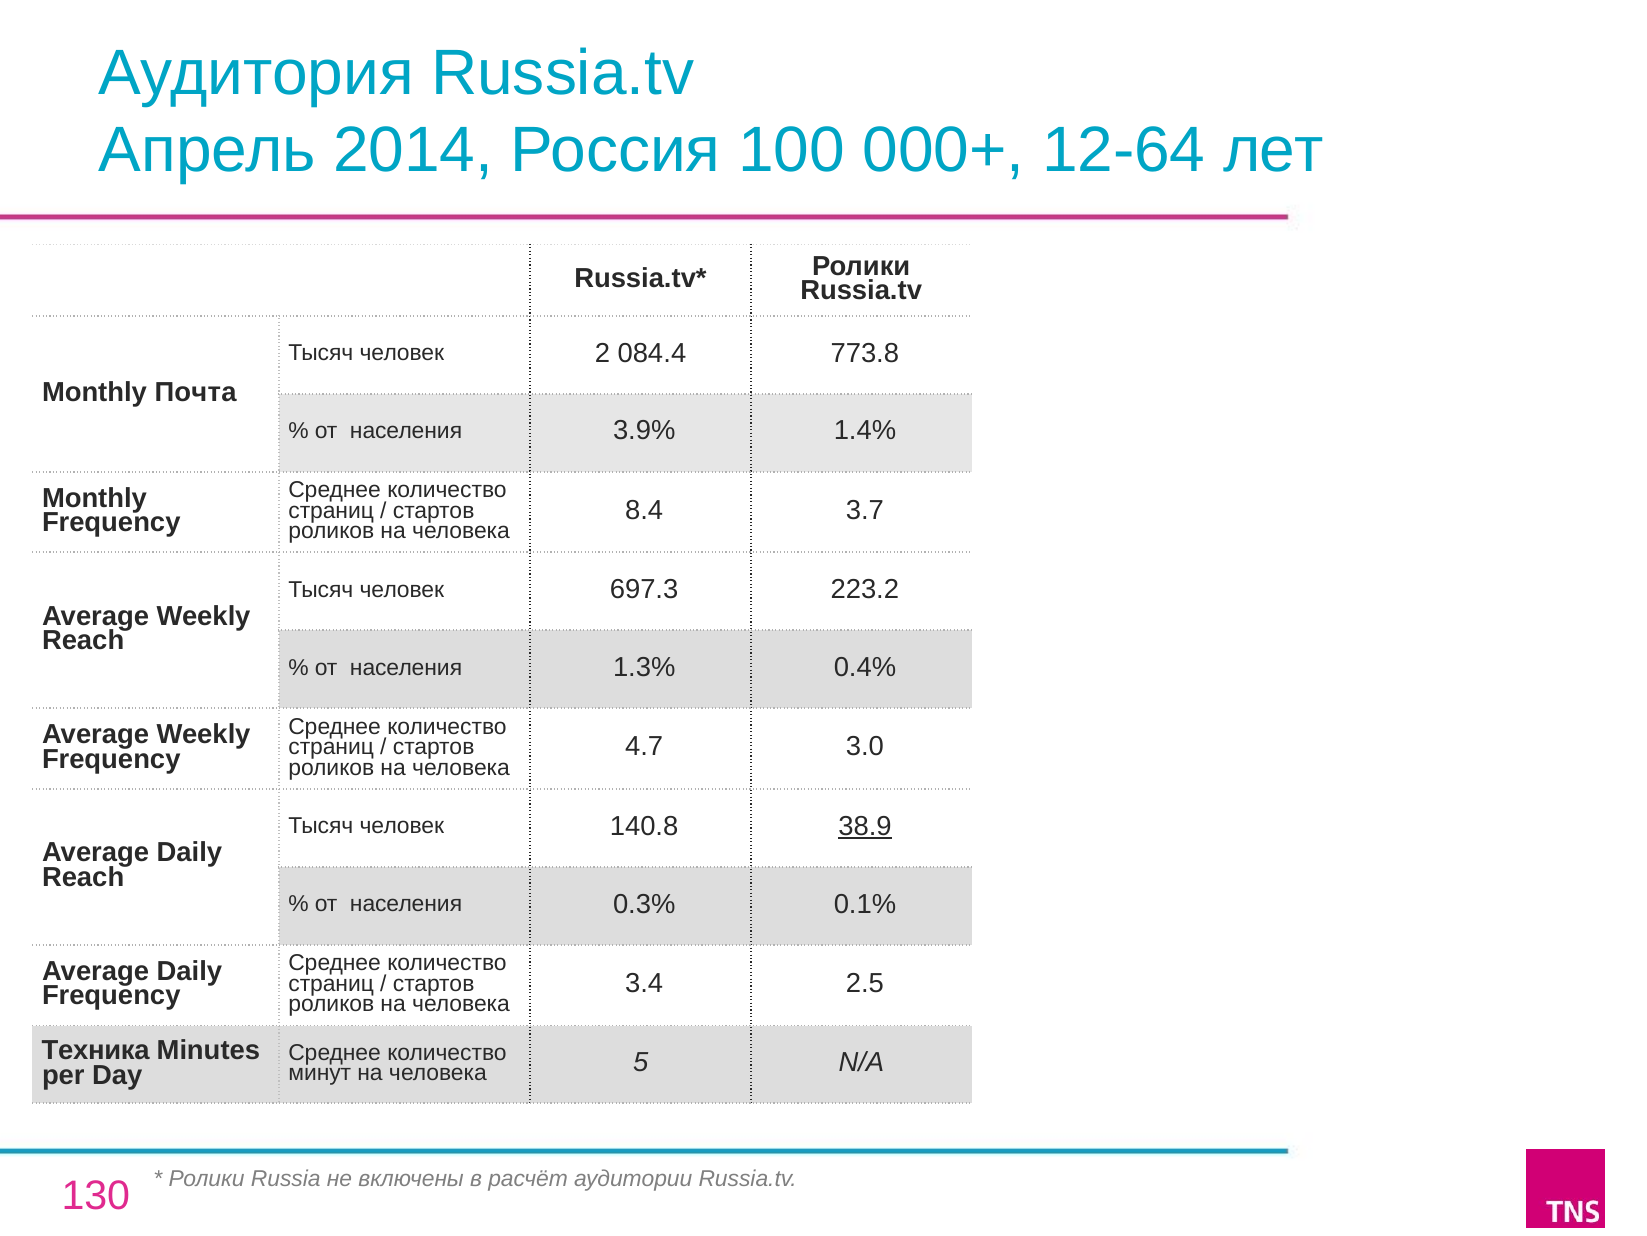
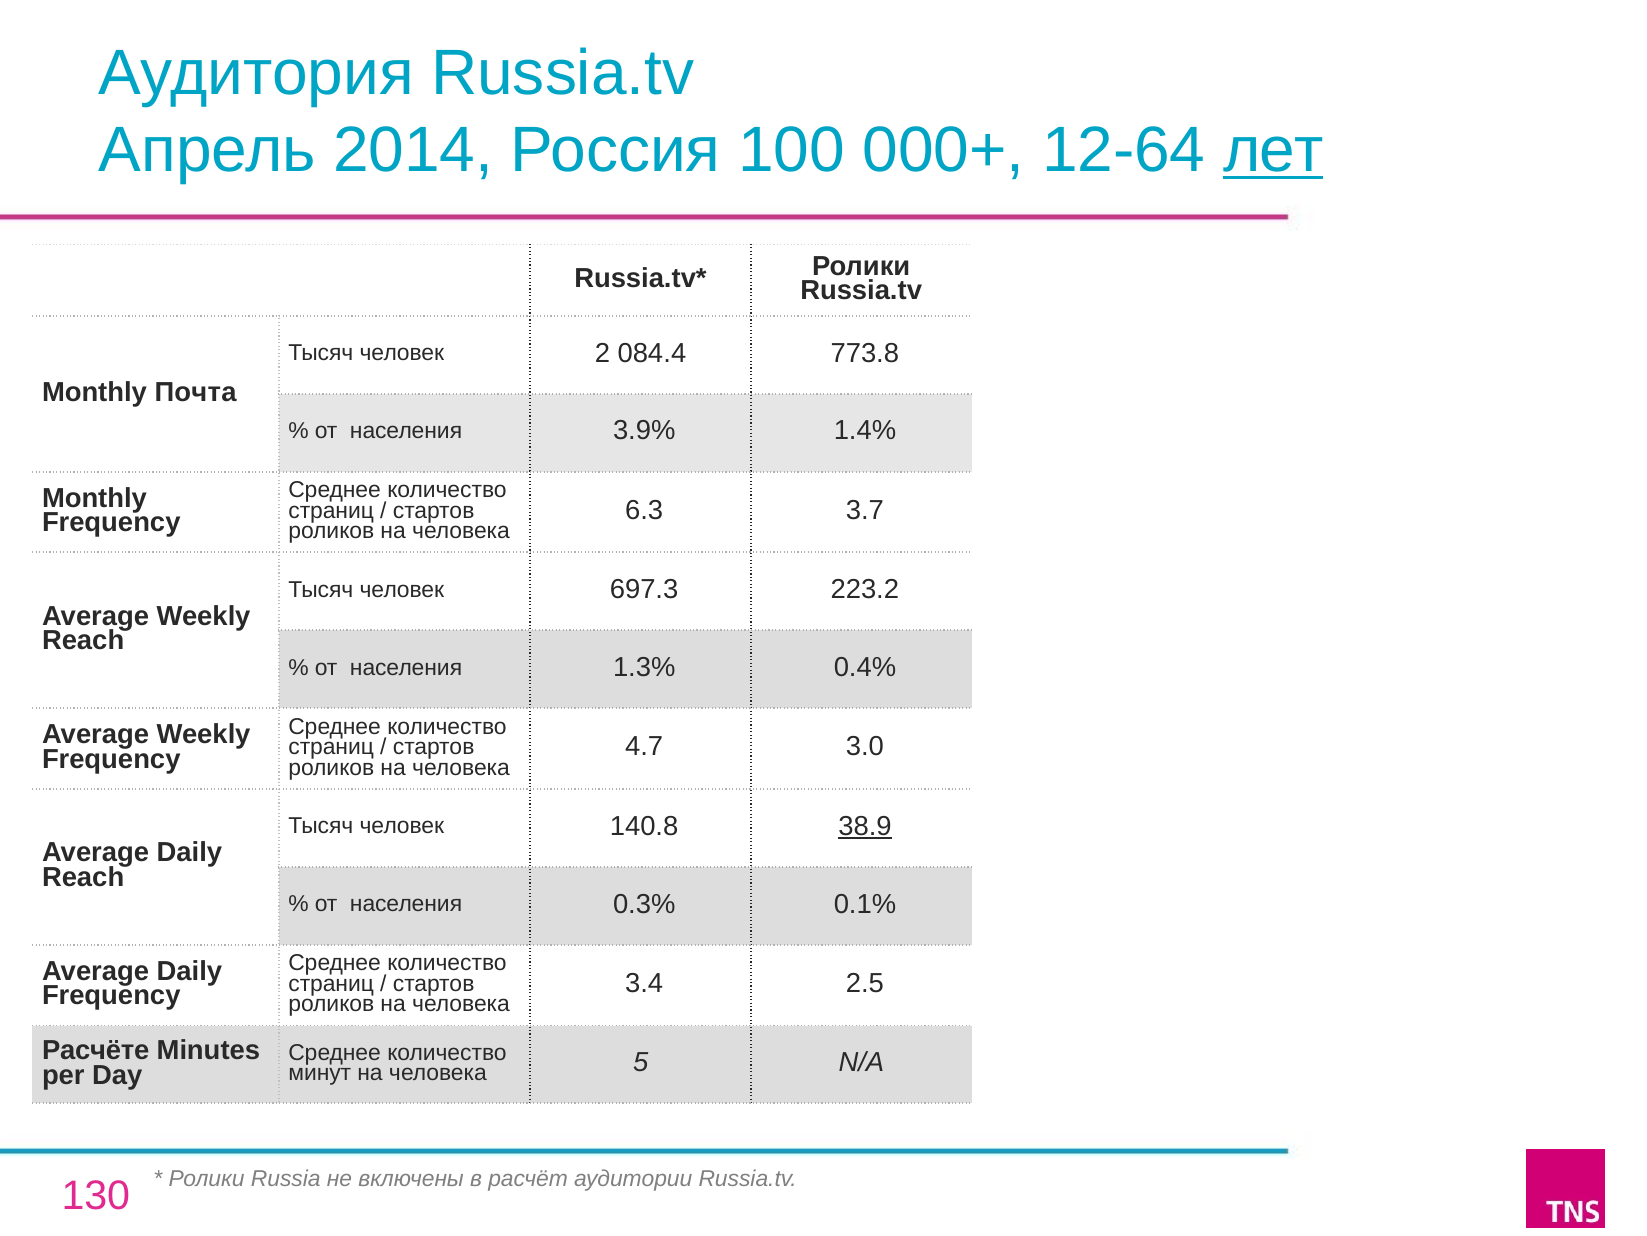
лет underline: none -> present
8.4: 8.4 -> 6.3
Техника: Техника -> Расчёте
